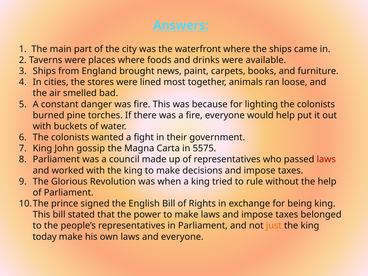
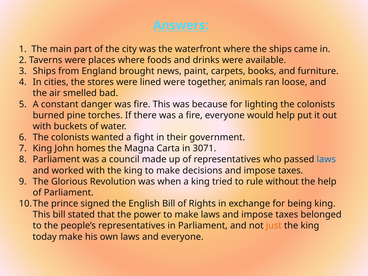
lined most: most -> were
gossip: gossip -> homes
5575: 5575 -> 3071
laws at (326, 159) colour: red -> blue
